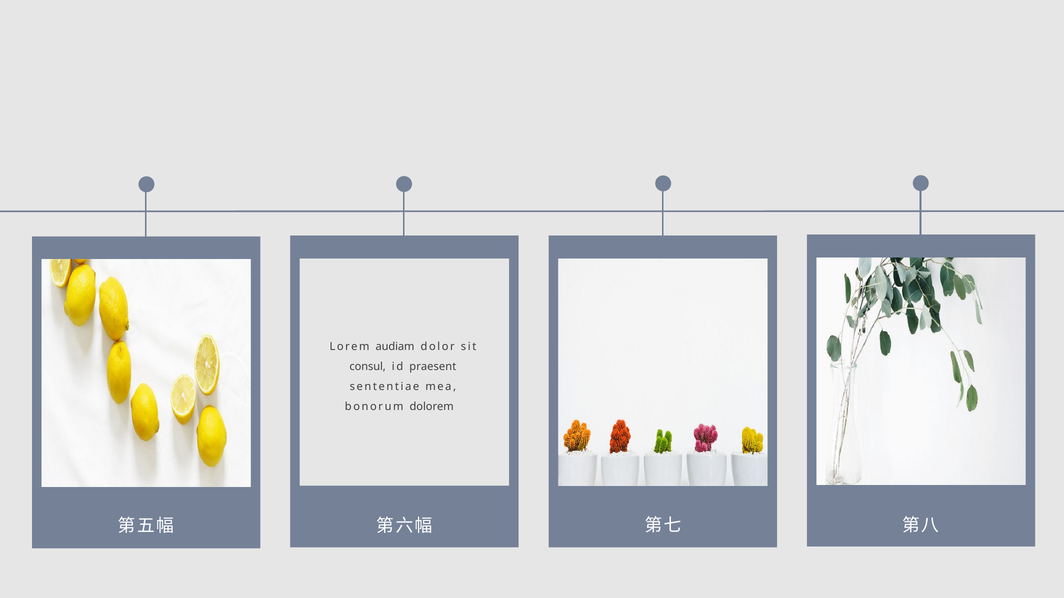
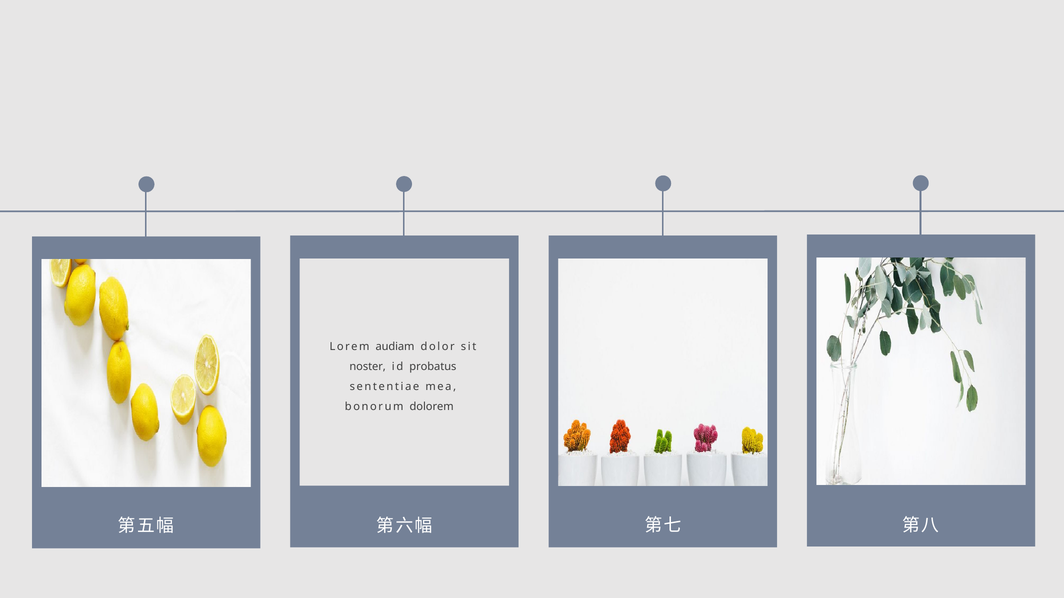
consul: consul -> noster
praesent: praesent -> probatus
